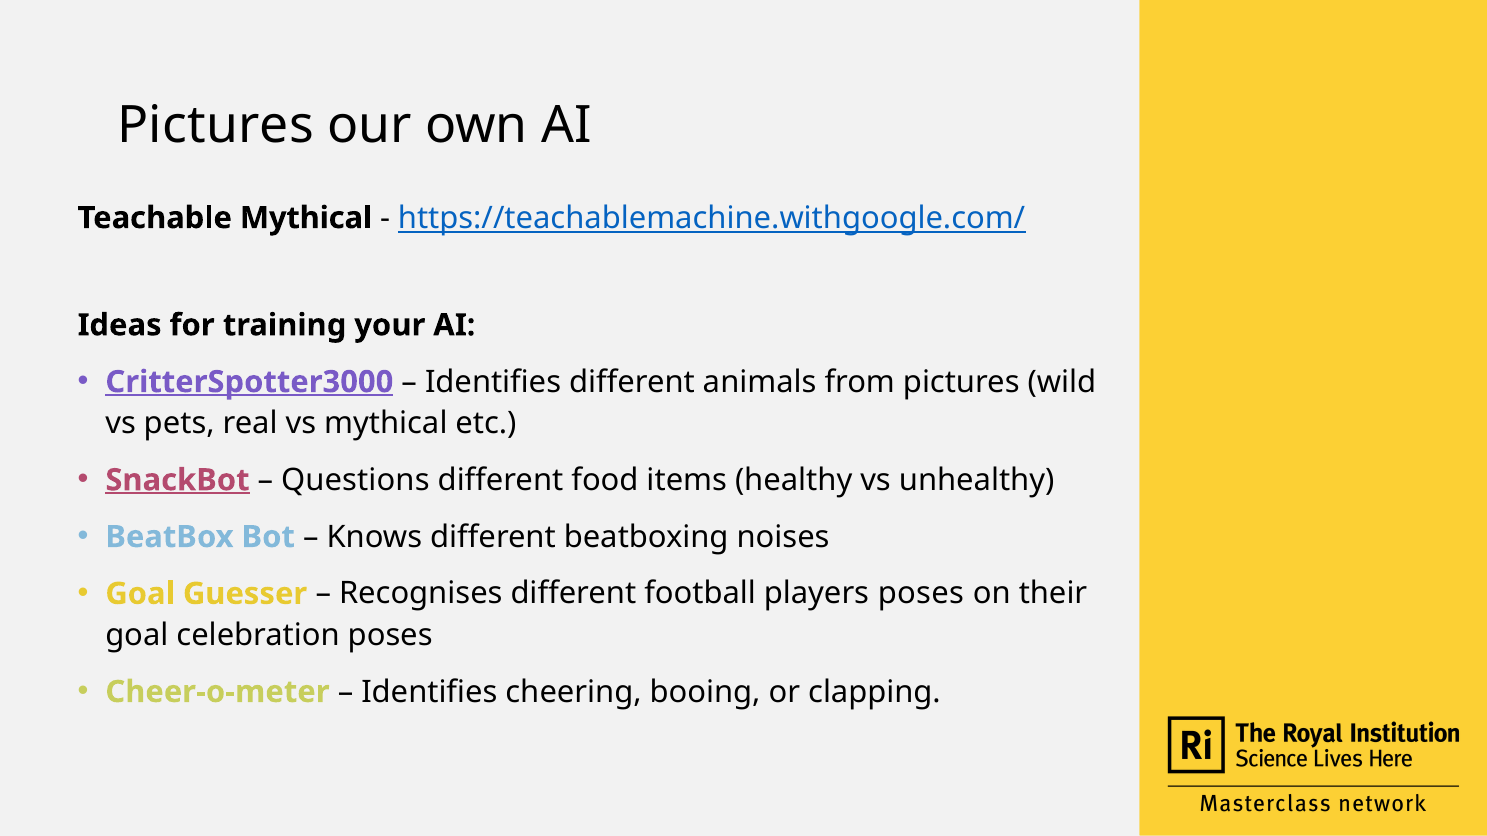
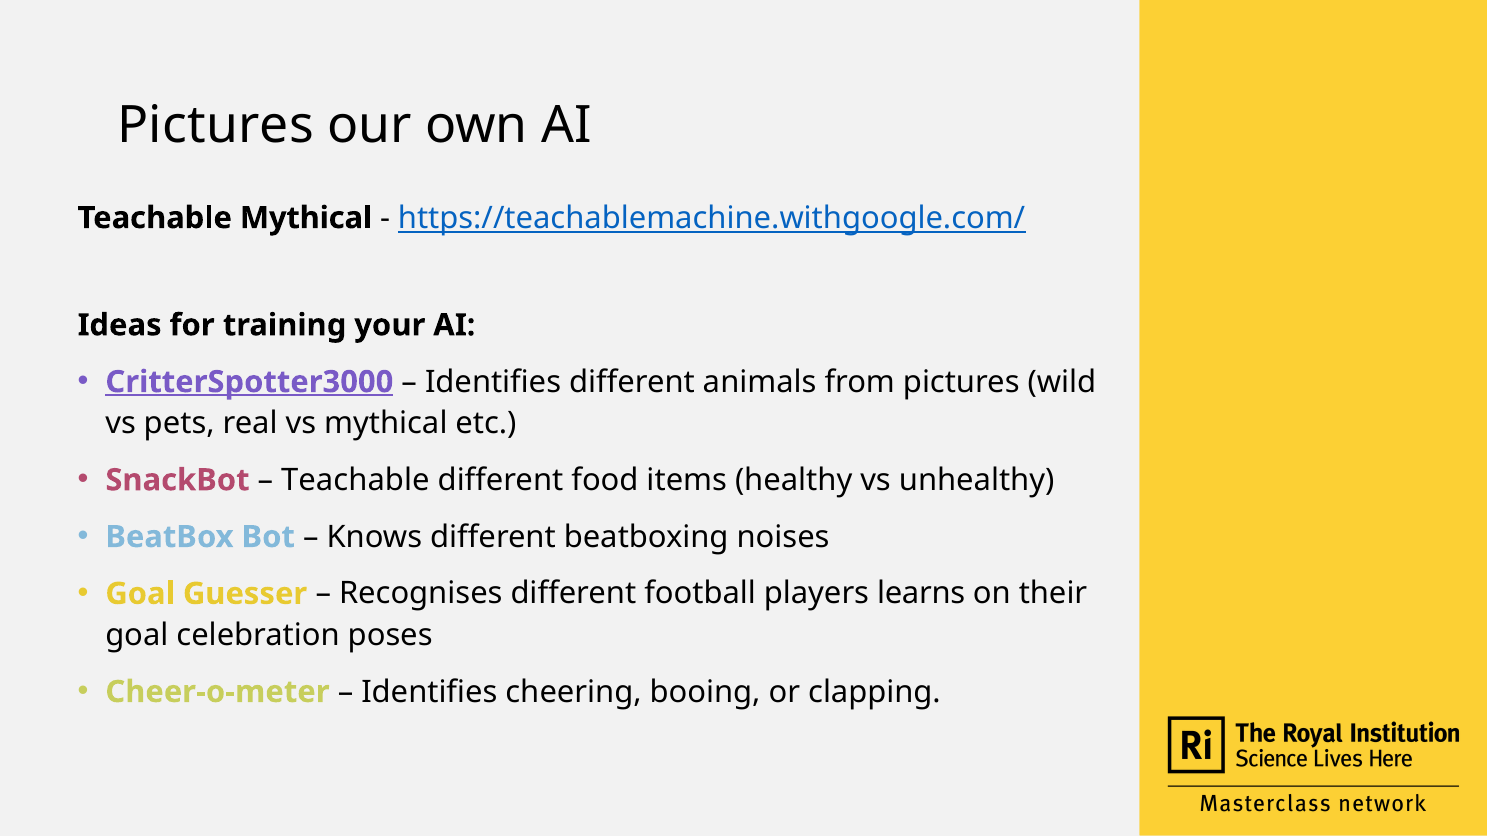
SnackBot underline: present -> none
Questions at (355, 480): Questions -> Teachable
players poses: poses -> learns
